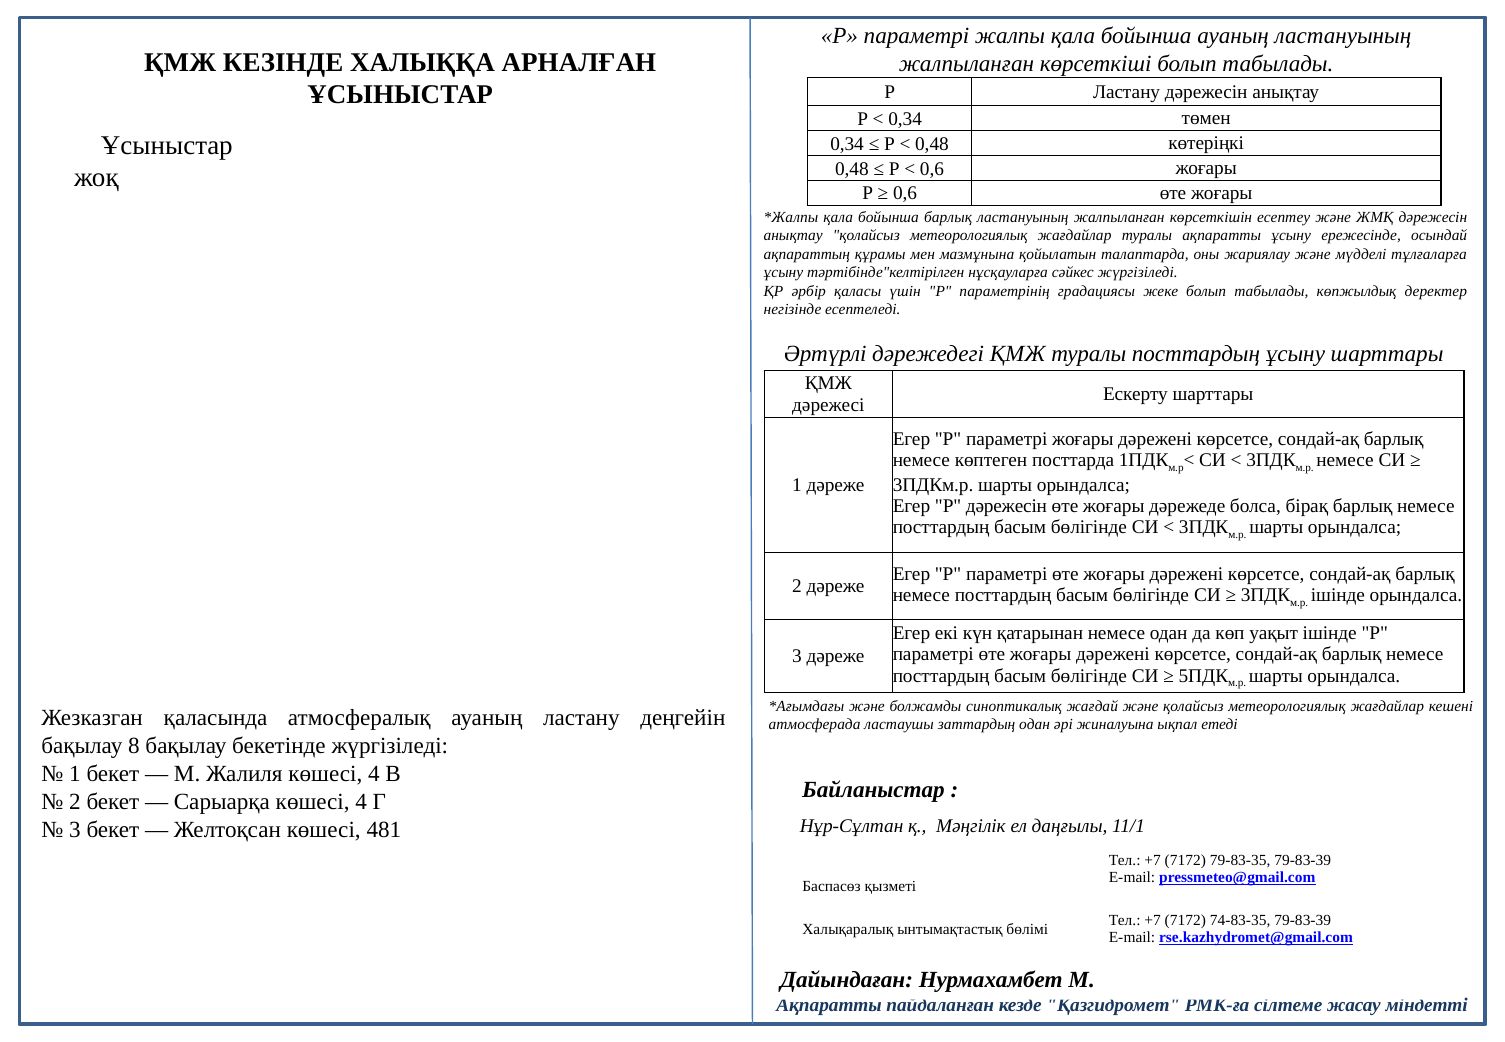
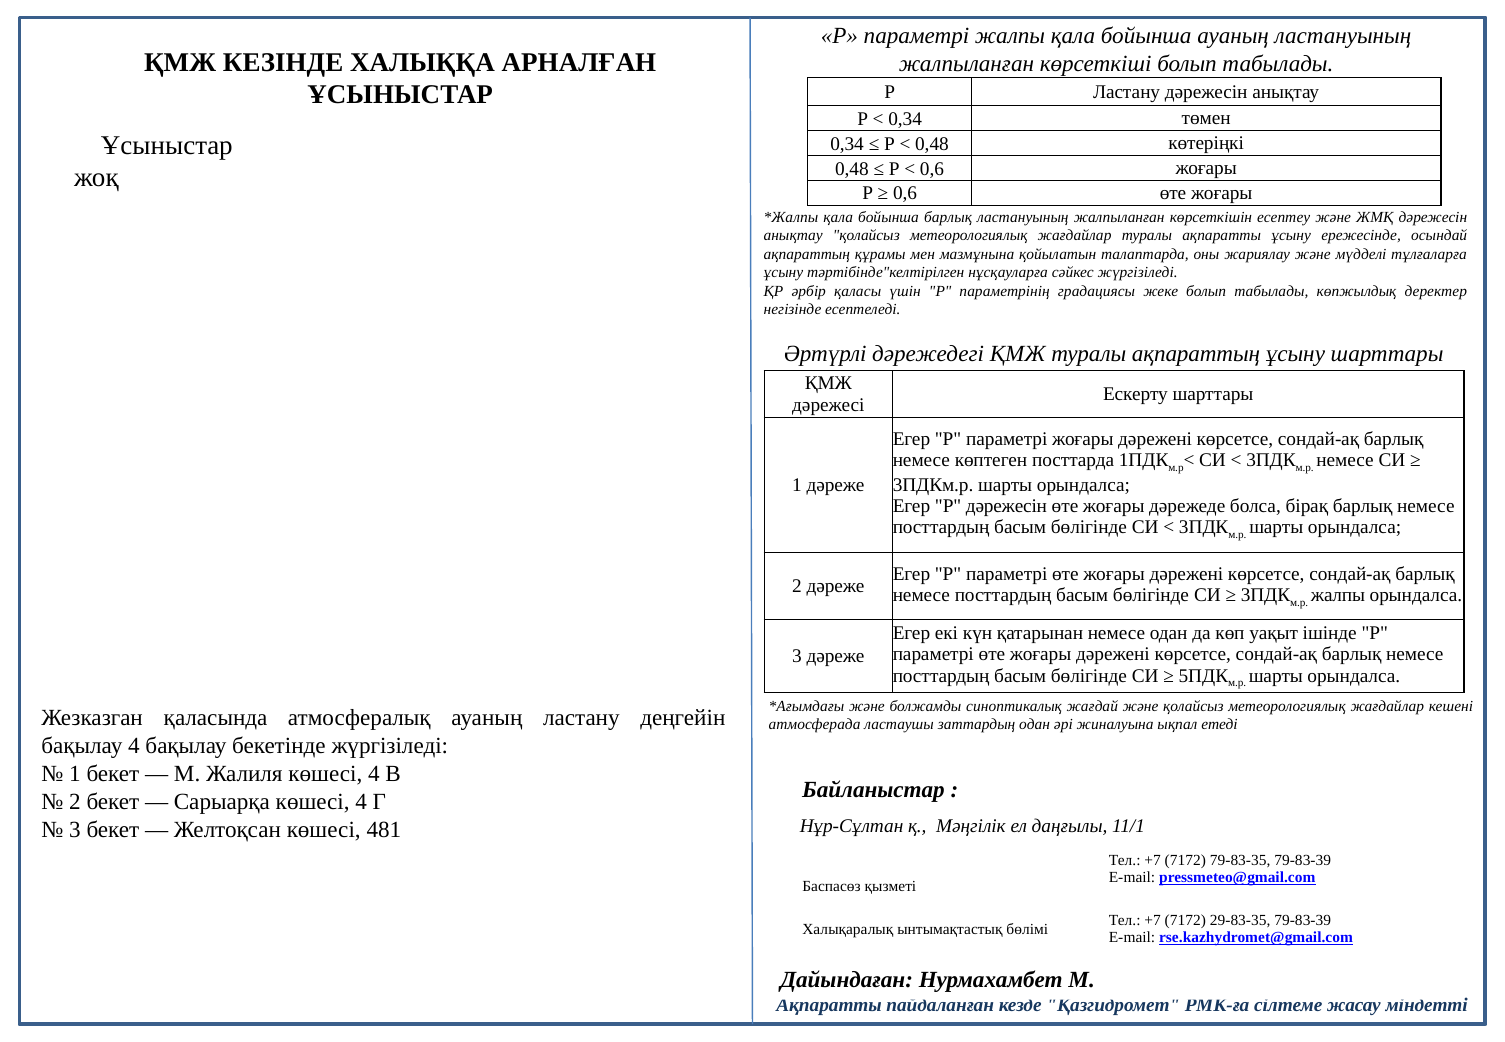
туралы посттардың: посттардың -> ақпараттың
ішінде at (1338, 595): ішінде -> жалпы
бақылау 8: 8 -> 4
74-83-35: 74-83-35 -> 29-83-35
